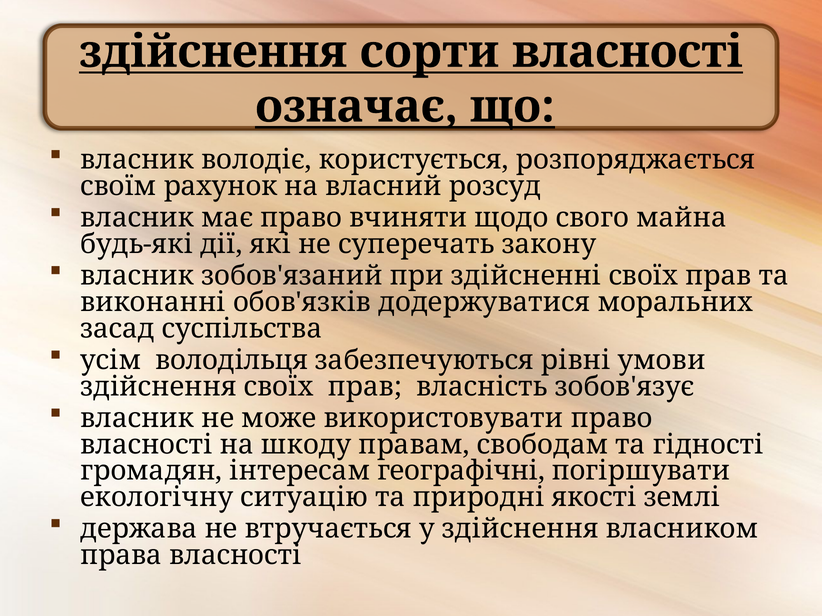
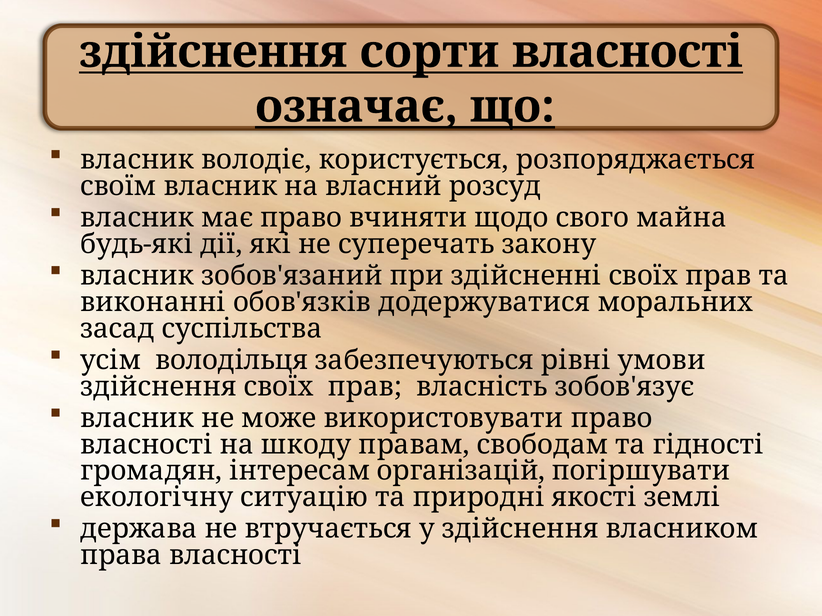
своїм рахунок: рахунок -> власник
географічні: географічні -> організацій
